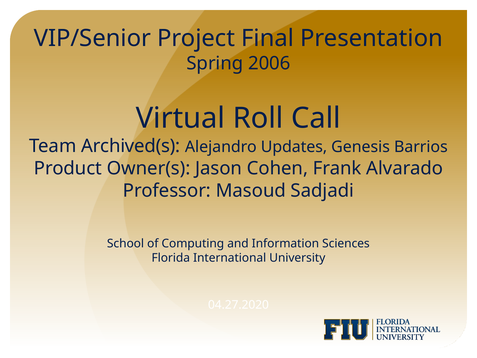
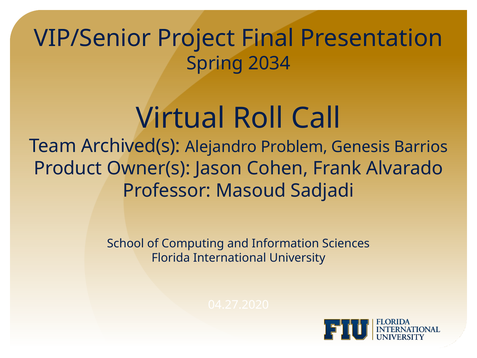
2006: 2006 -> 2034
Updates: Updates -> Problem
